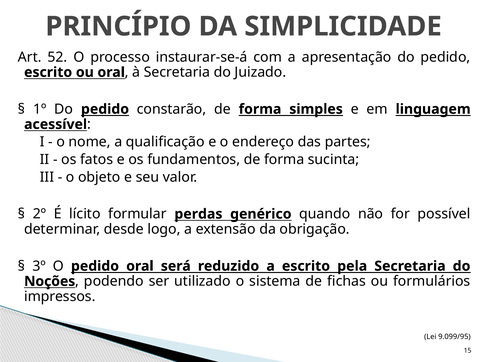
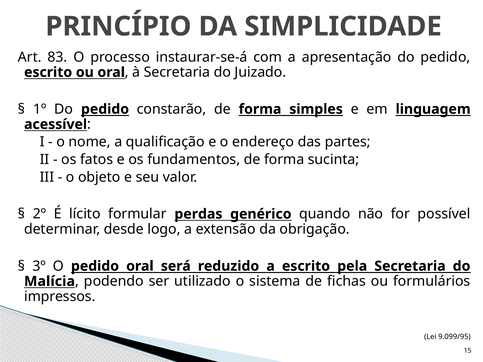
52: 52 -> 83
Noções: Noções -> Malícia
